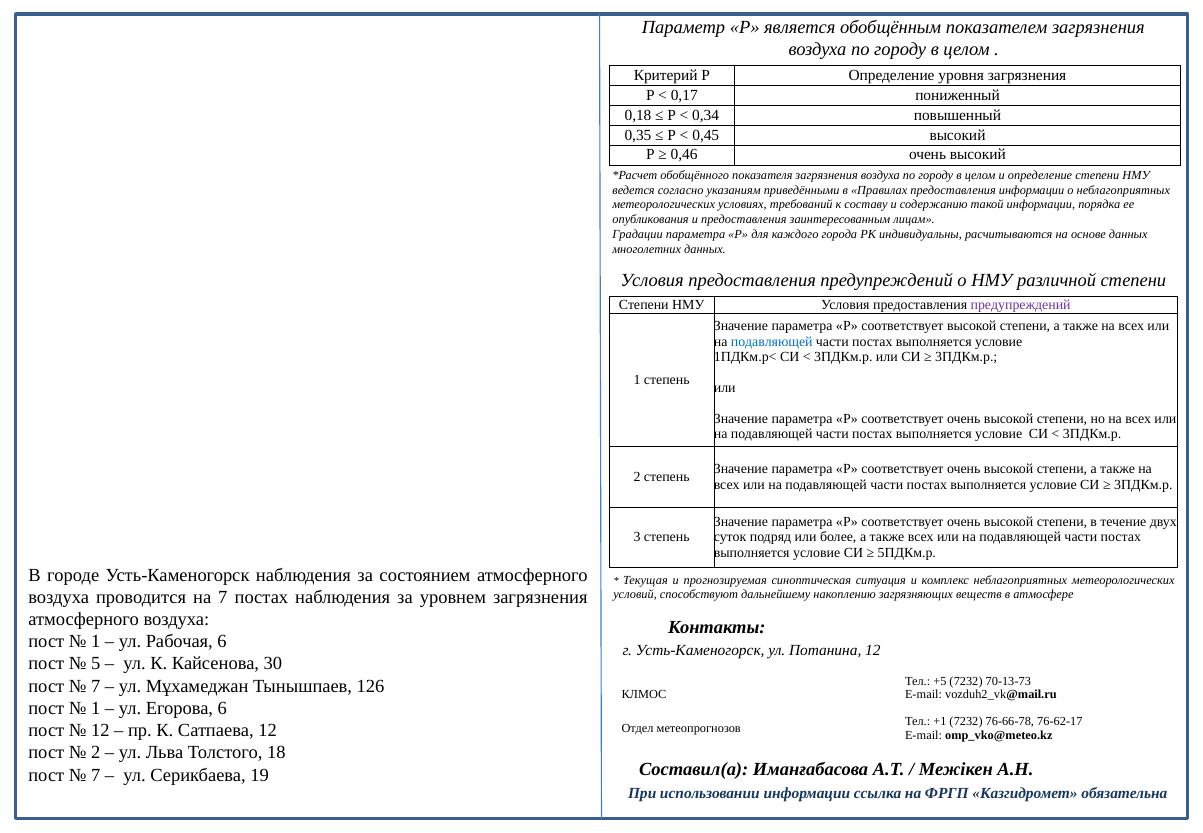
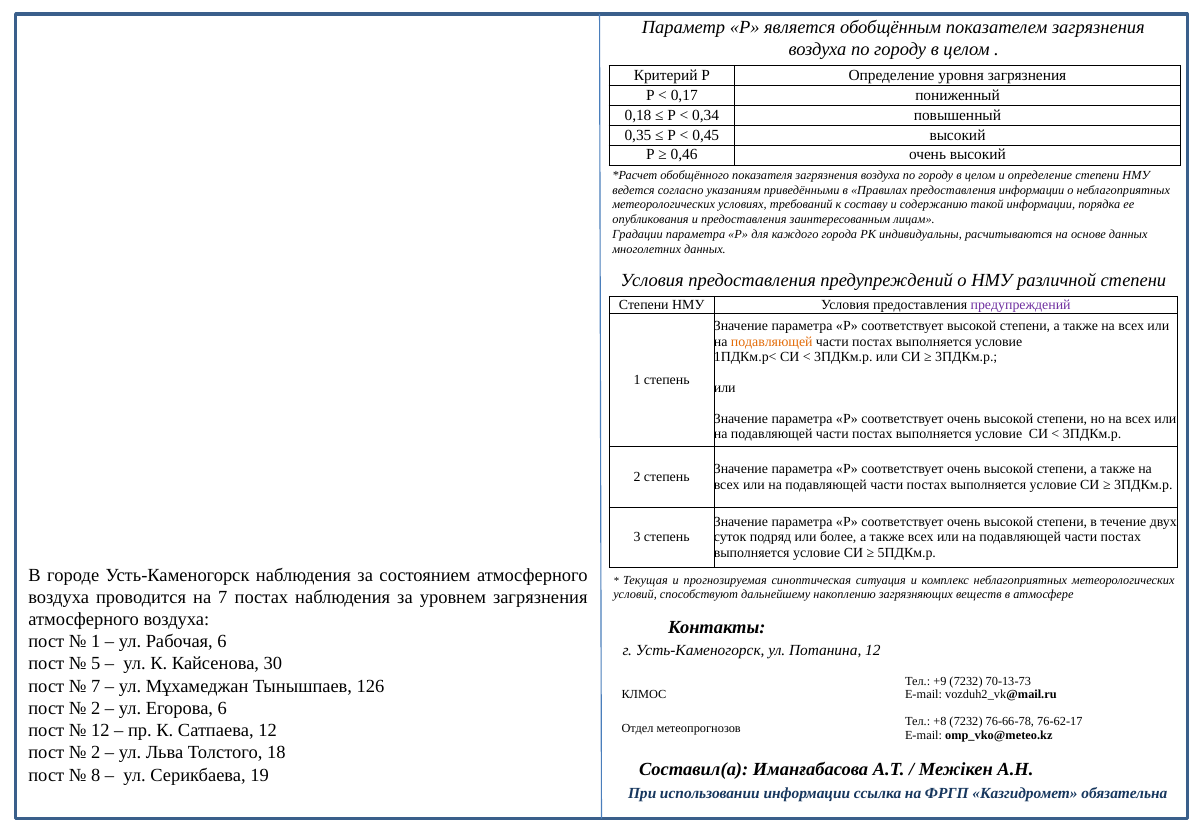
подавляющей at (772, 341) colour: blue -> orange
+5: +5 -> +9
1 at (96, 708): 1 -> 2
+1: +1 -> +8
7 at (96, 775): 7 -> 8
